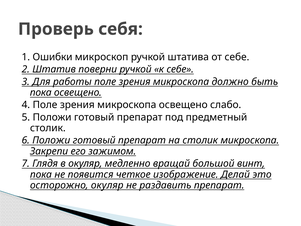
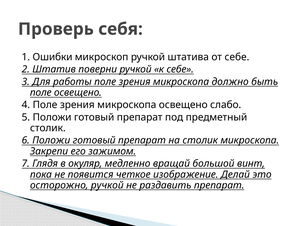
пока at (41, 92): пока -> поле
осторожно окуляр: окуляр -> ручкой
